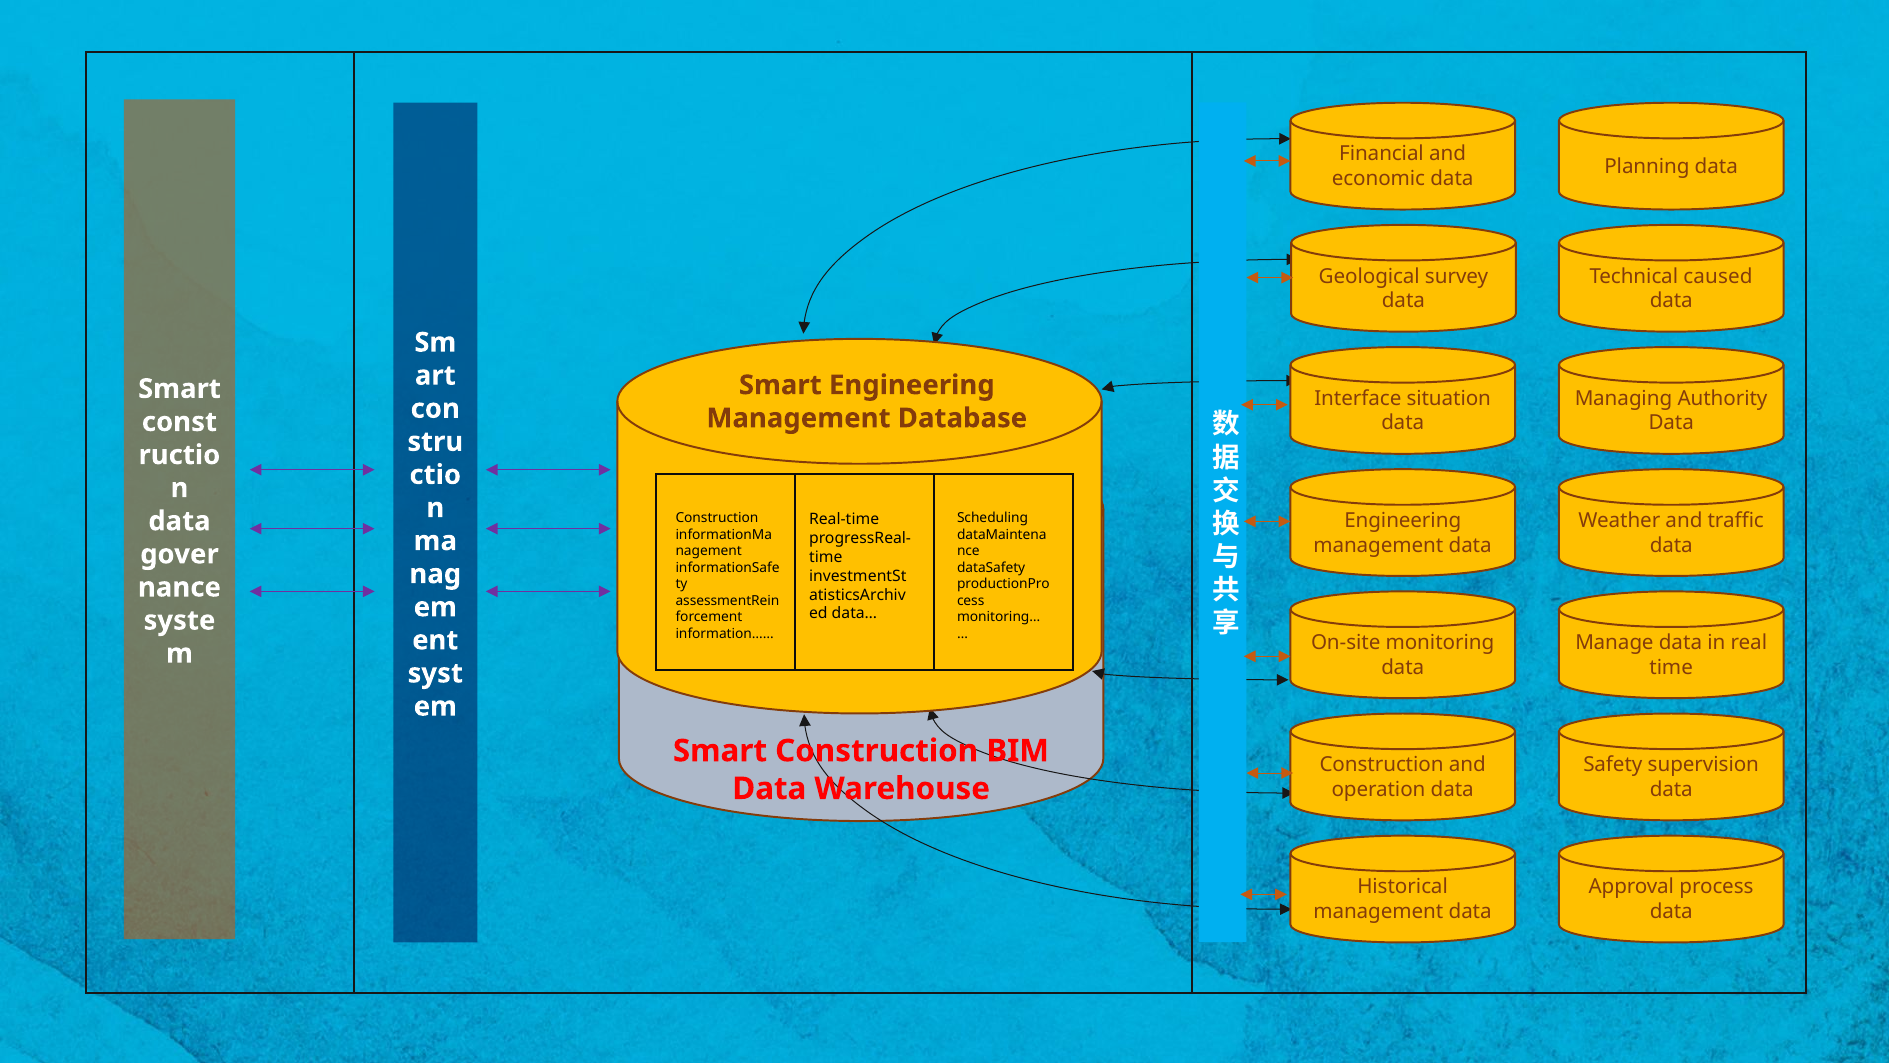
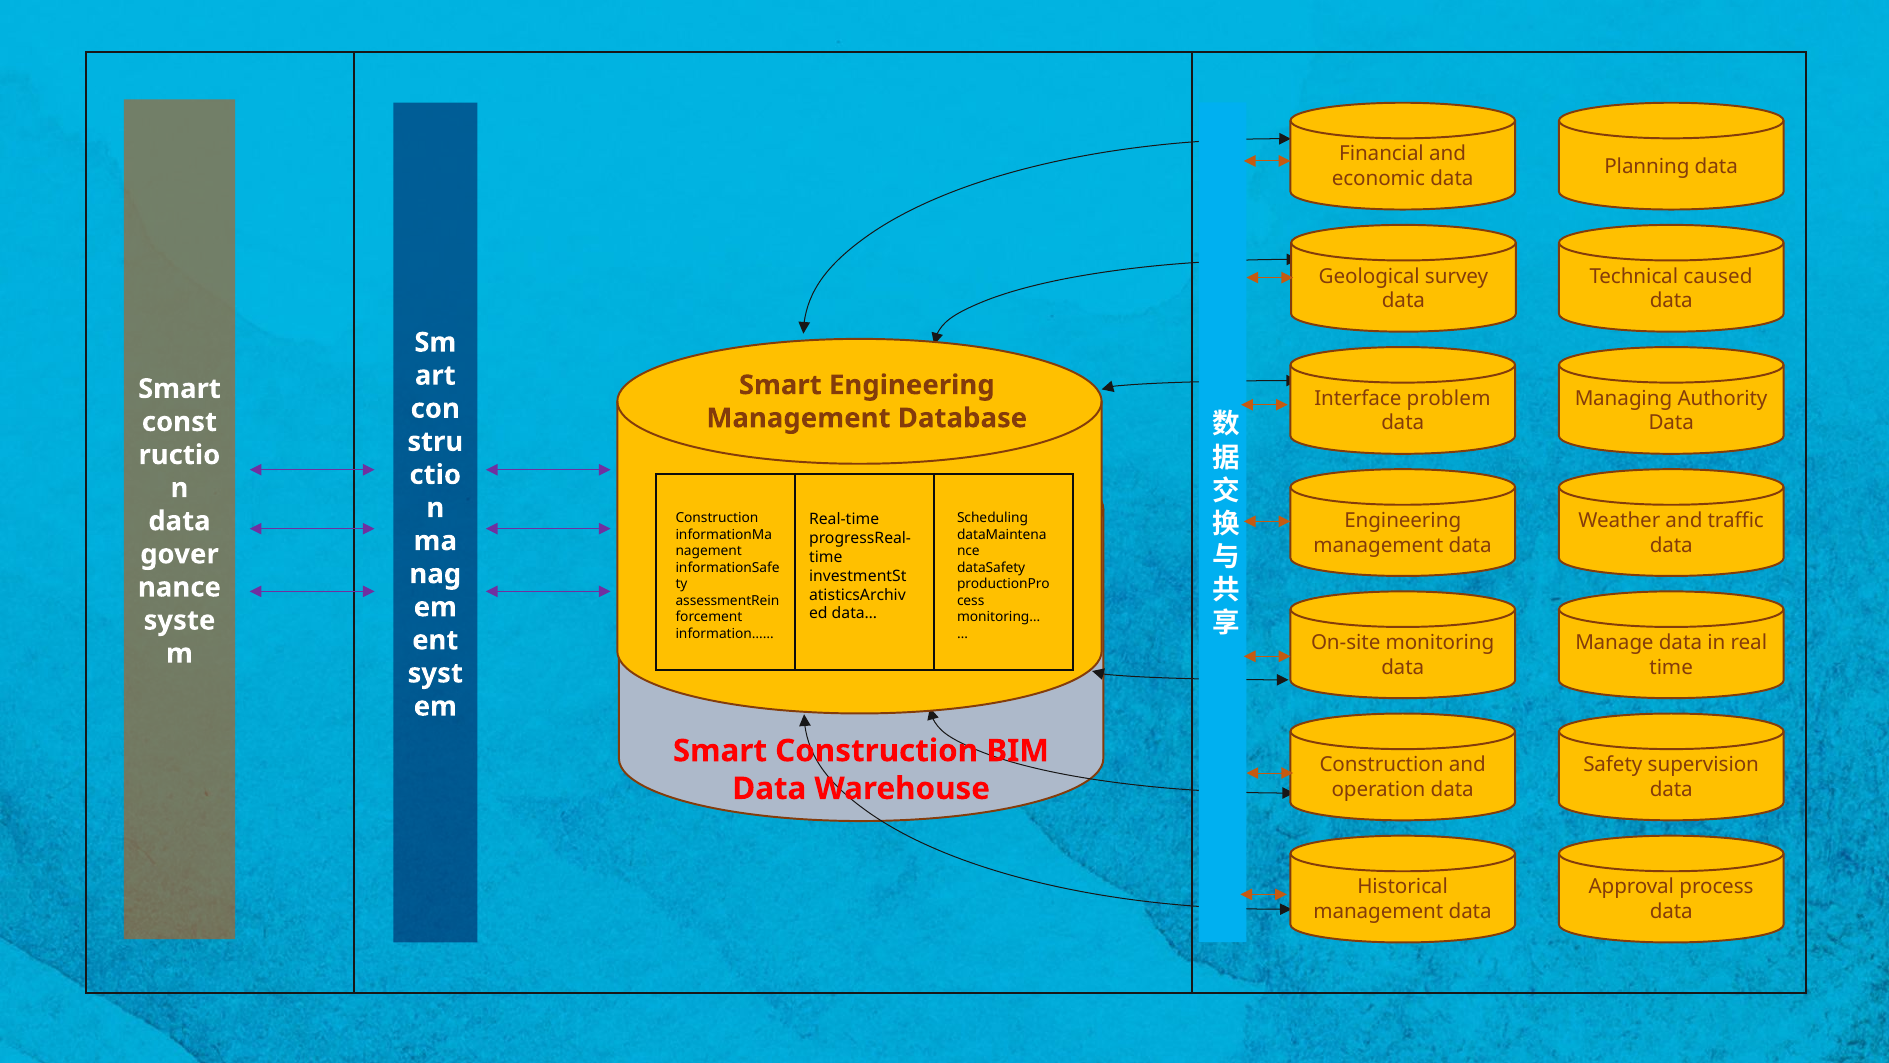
situation: situation -> problem
